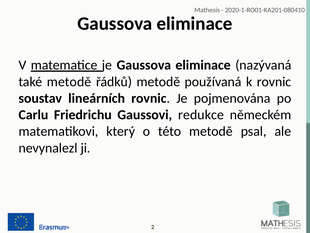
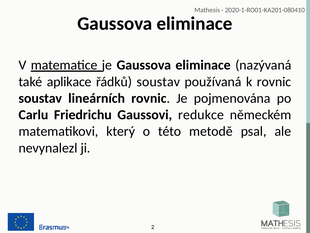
také metodě: metodě -> aplikace
řádků metodě: metodě -> soustav
